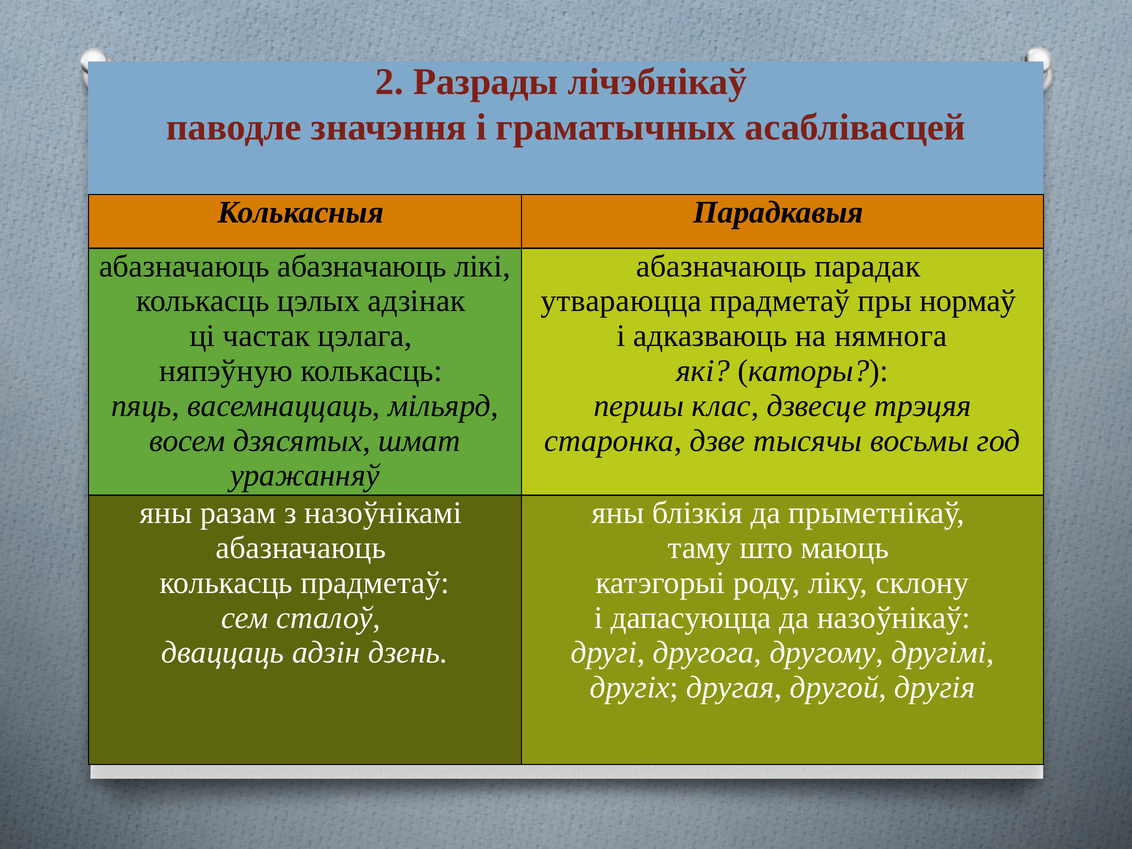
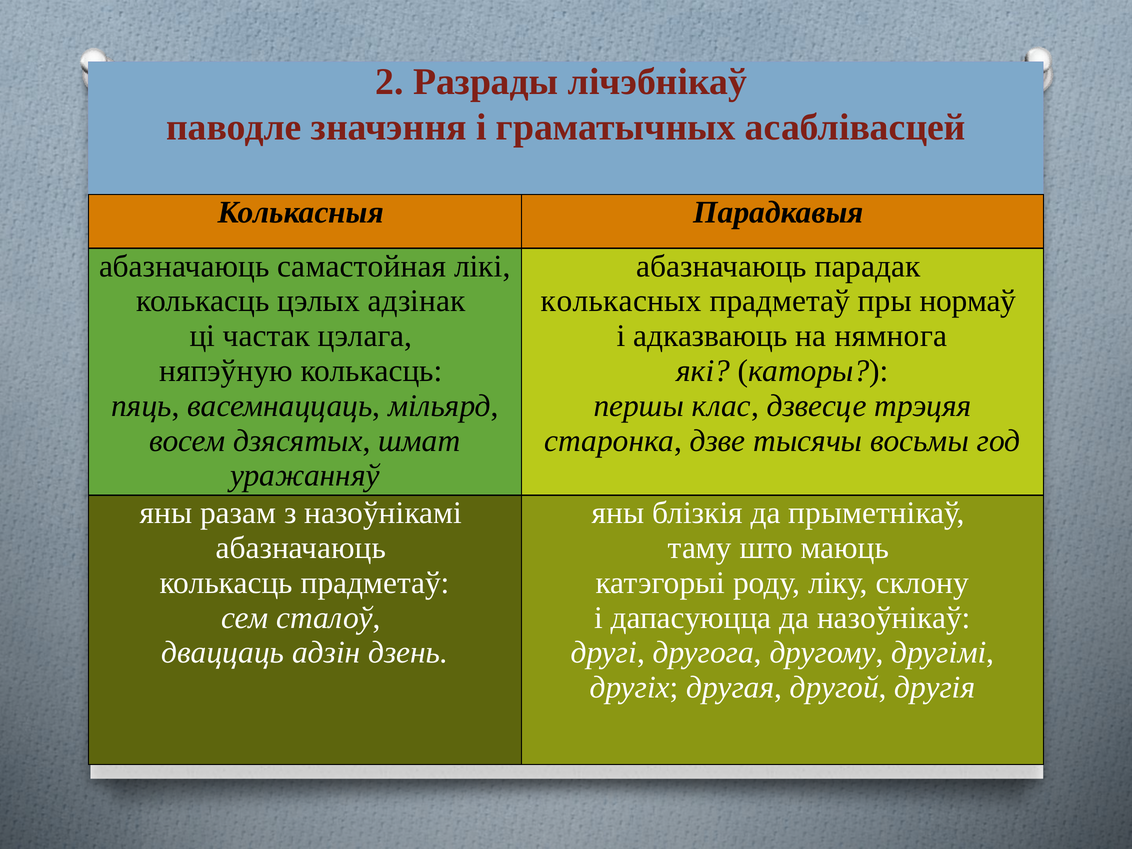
абазначаюць абазначаюць: абазначаюць -> самастойная
утвараюцца: утвараюцца -> колькасных
